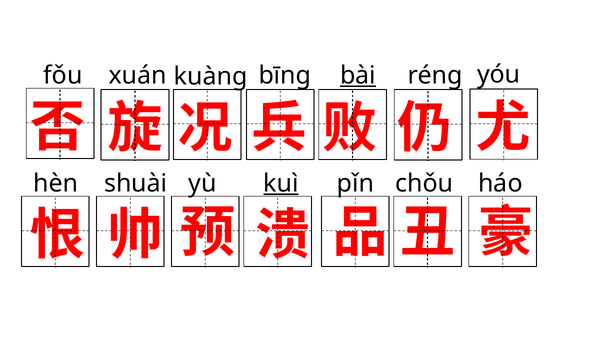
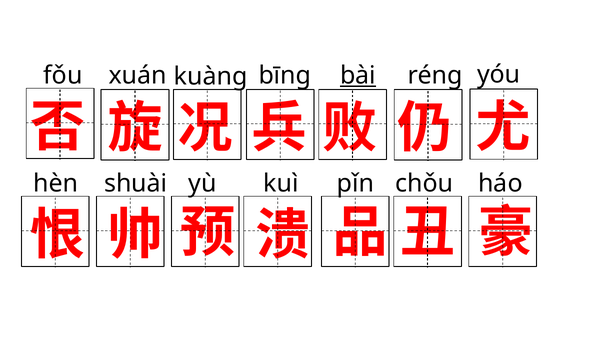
kuì underline: present -> none
